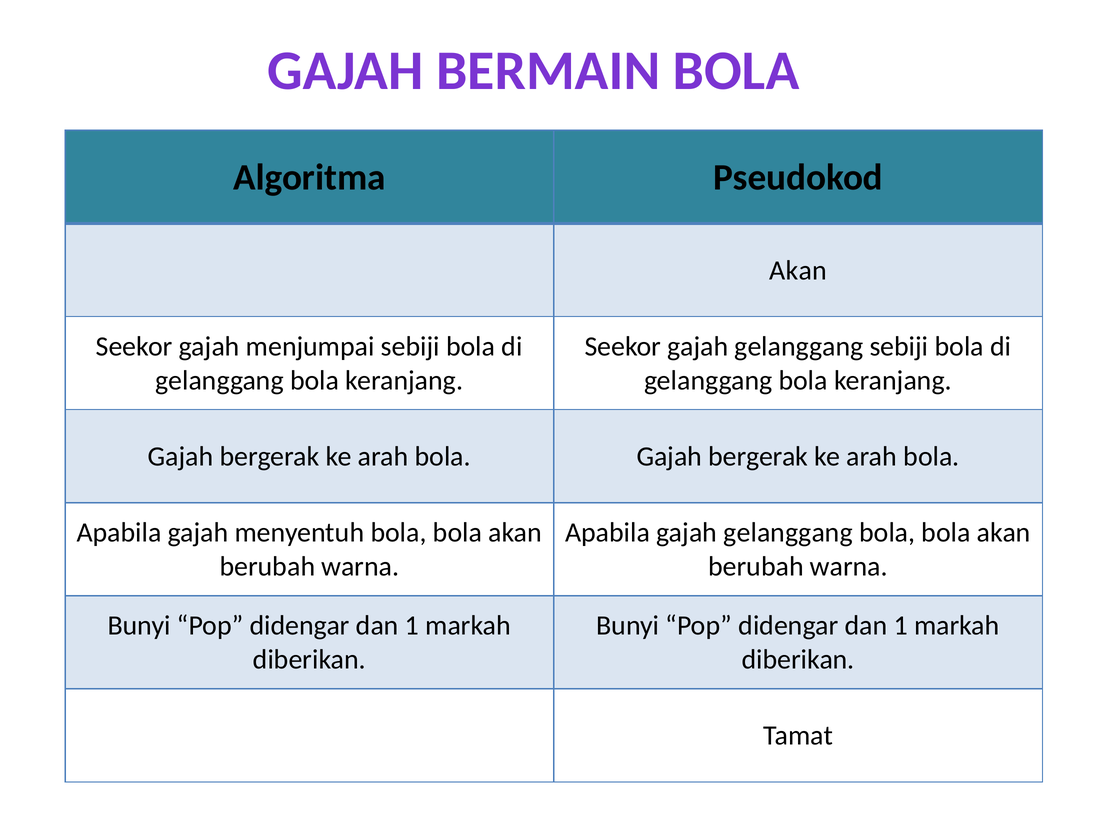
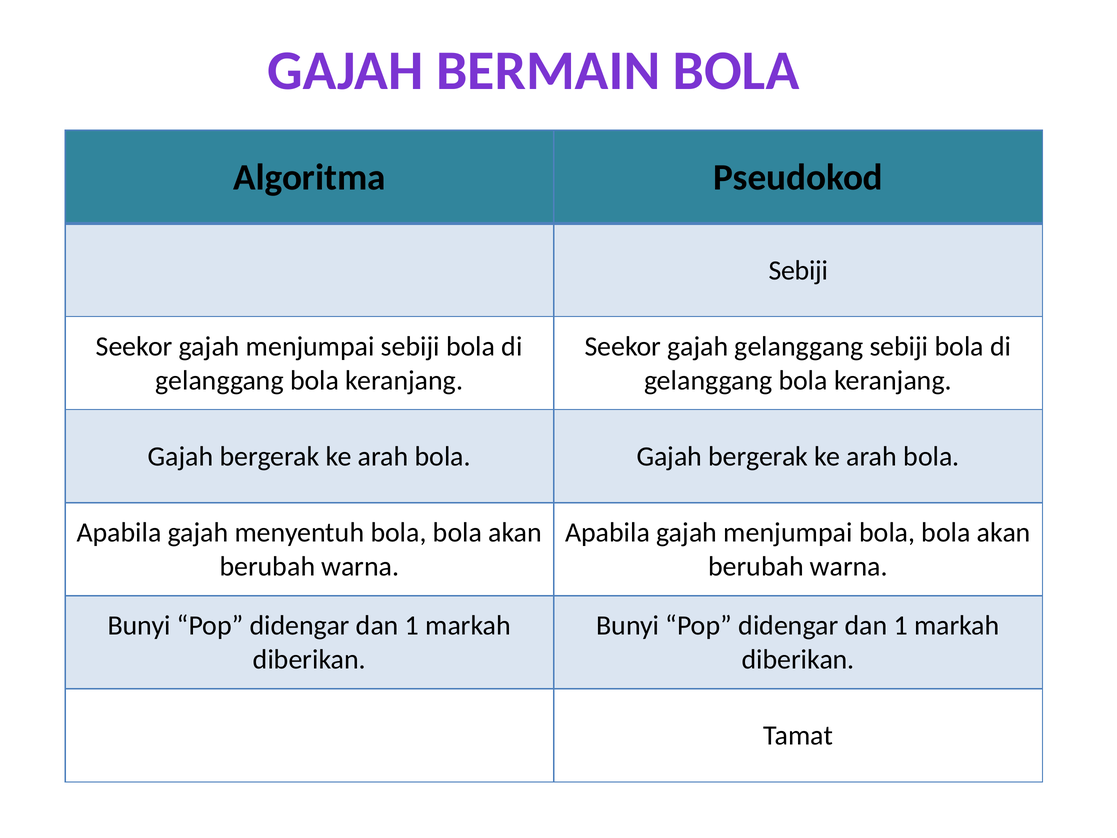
Akan at (798, 270): Akan -> Sebiji
Apabila gajah gelanggang: gelanggang -> menjumpai
